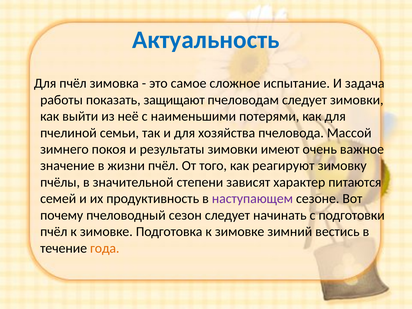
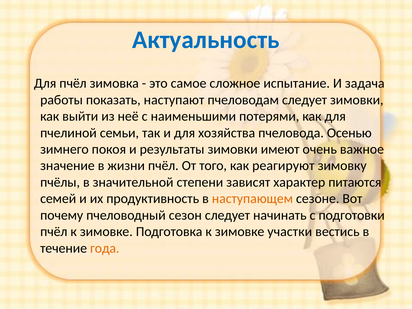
защищают: защищают -> наступают
Массой: Массой -> Осенью
наступающем colour: purple -> orange
зимний: зимний -> участки
